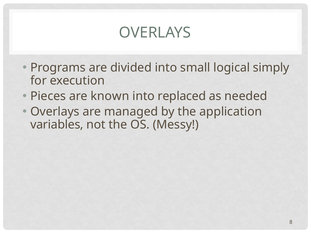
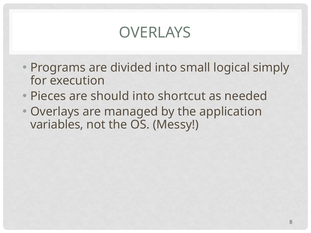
known: known -> should
replaced: replaced -> shortcut
